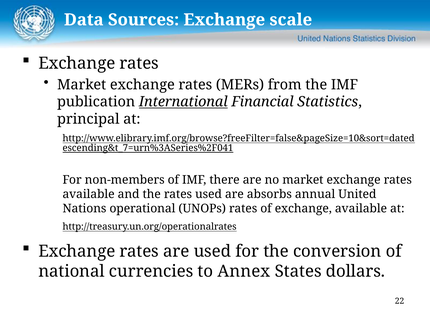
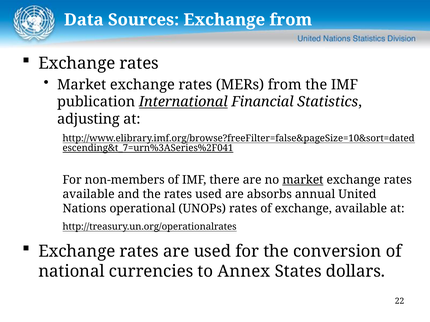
Exchange scale: scale -> from
principal: principal -> adjusting
market at (303, 180) underline: none -> present
